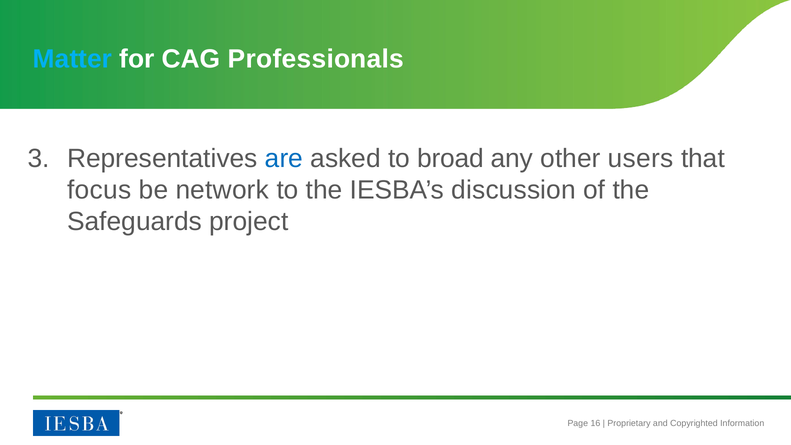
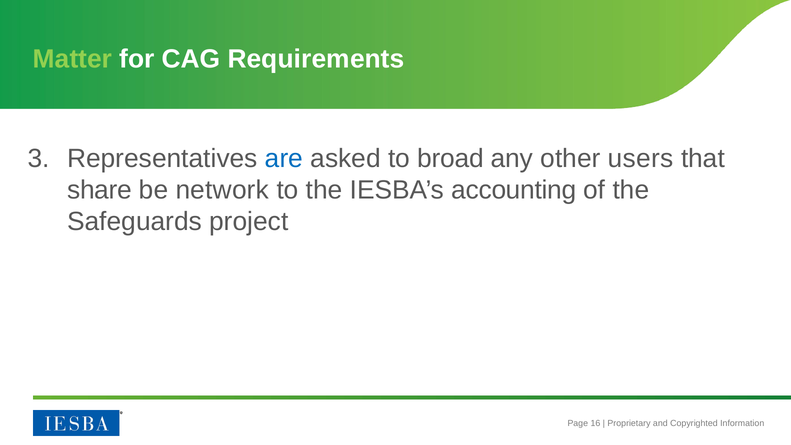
Matter colour: light blue -> light green
Professionals: Professionals -> Requirements
focus: focus -> share
discussion: discussion -> accounting
